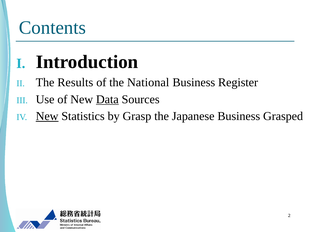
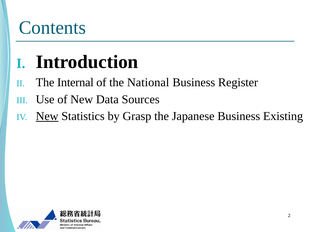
Results: Results -> Internal
Data underline: present -> none
Grasped: Grasped -> Existing
